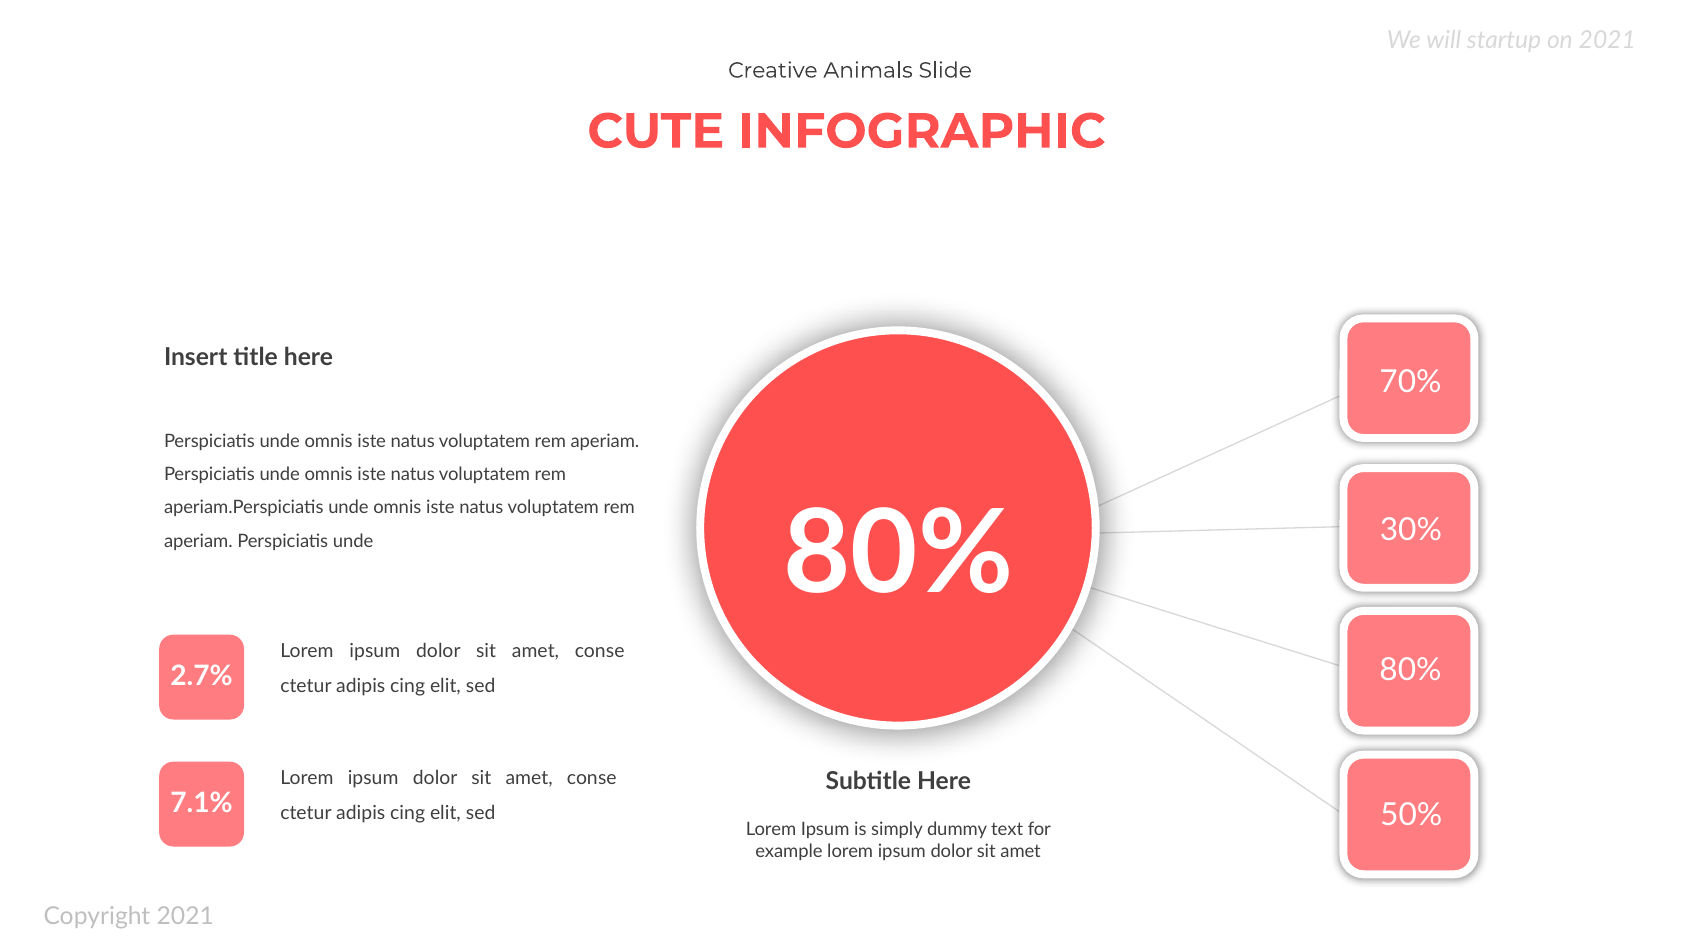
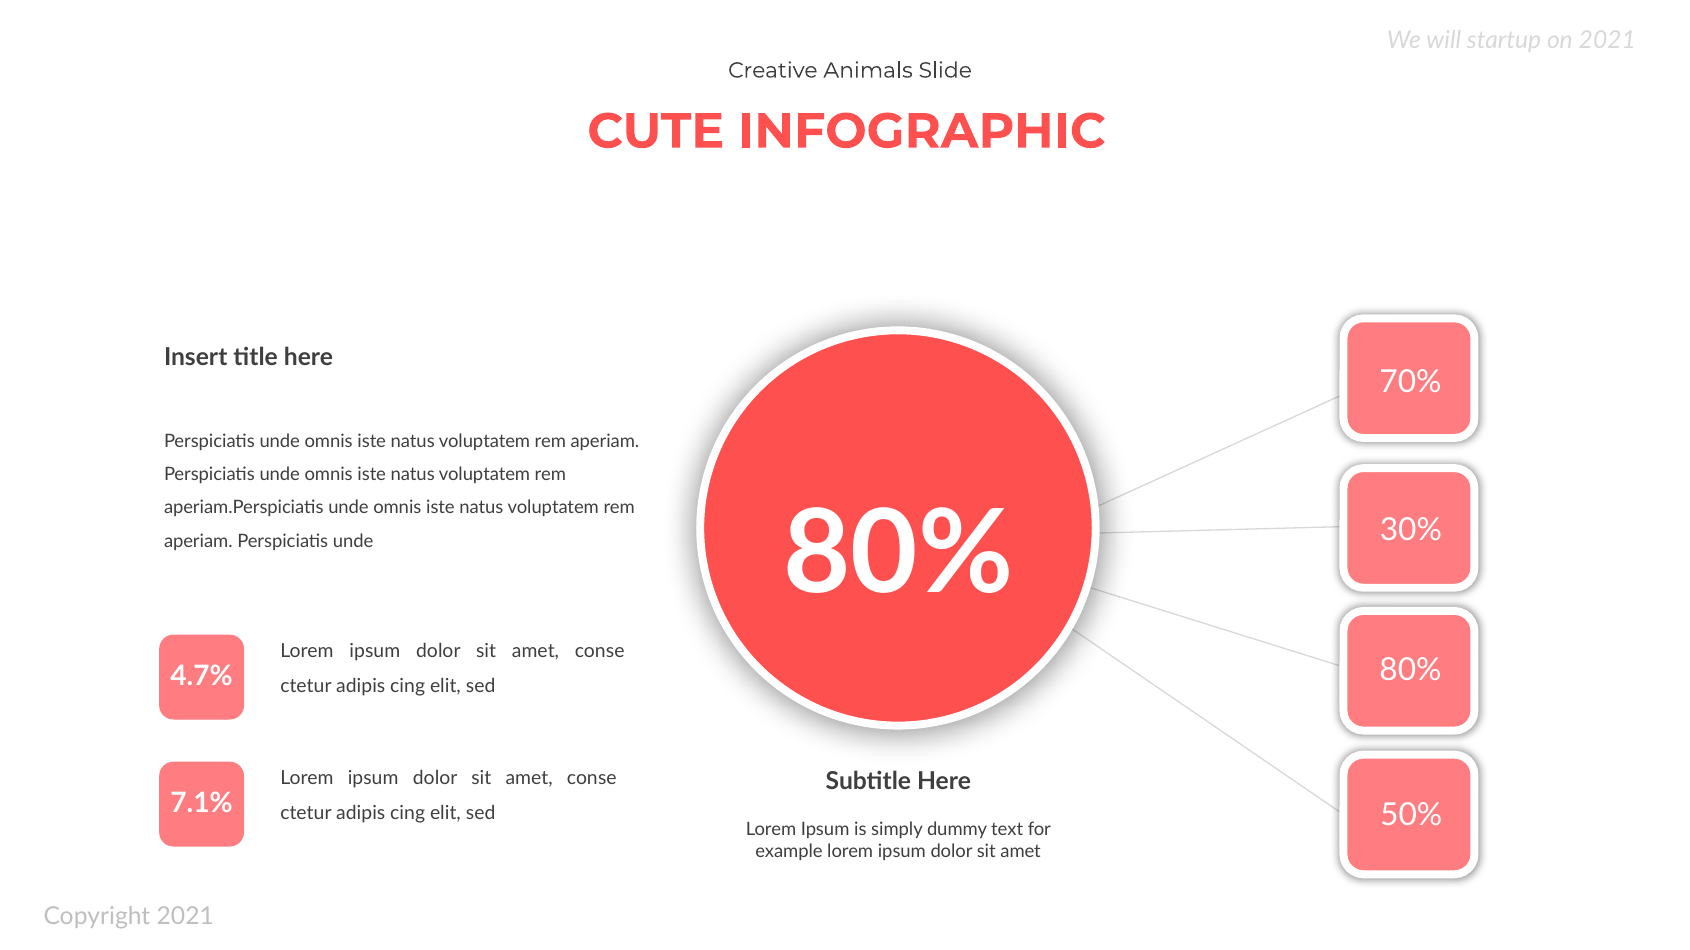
2.7%: 2.7% -> 4.7%
